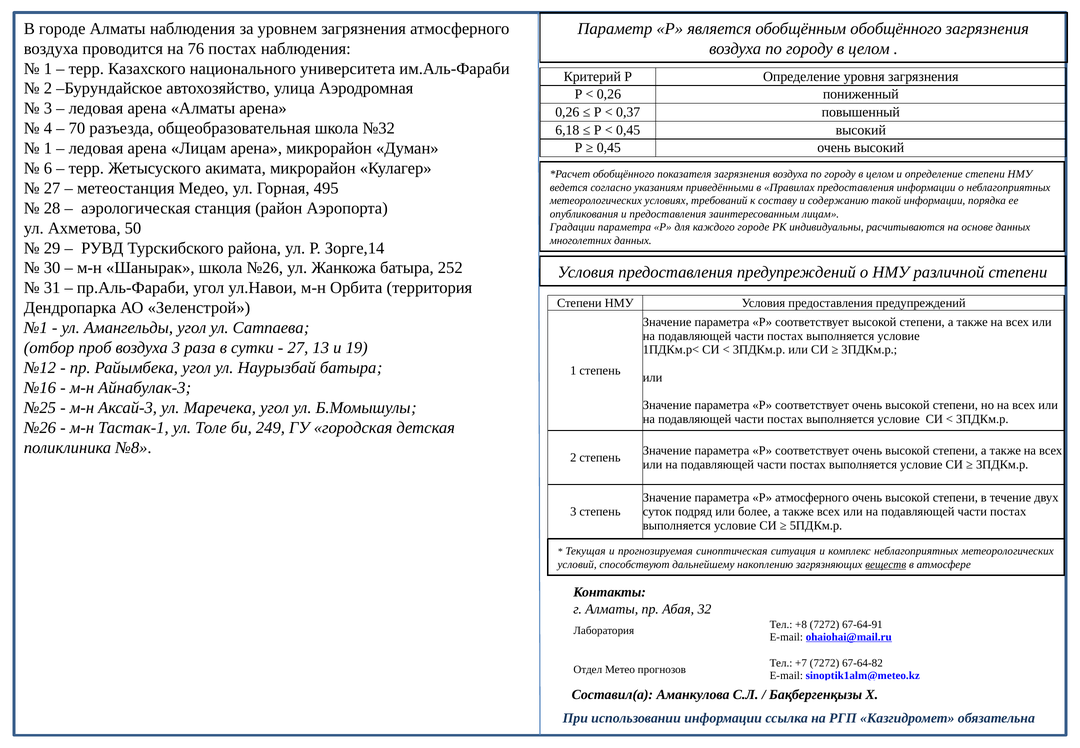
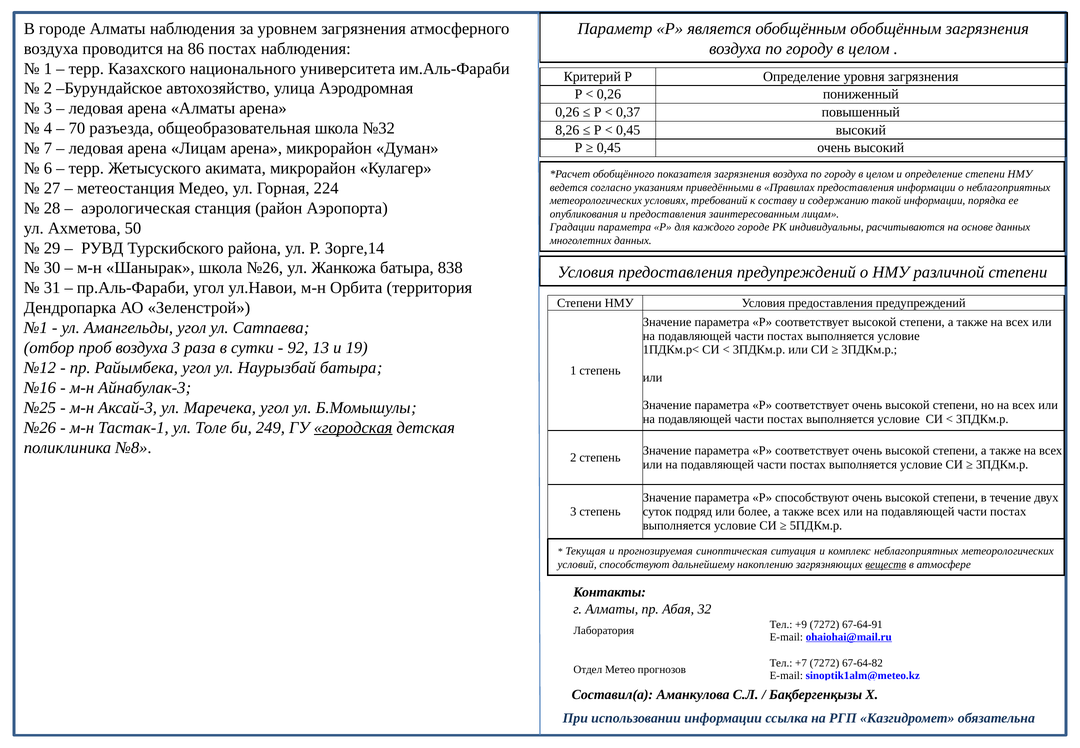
обобщённым обобщённого: обобщённого -> обобщённым
76: 76 -> 86
6,18: 6,18 -> 8,26
1 at (48, 148): 1 -> 7
495: 495 -> 224
252: 252 -> 838
27 at (298, 348): 27 -> 92
городская underline: none -> present
Р атмосферного: атмосферного -> способствуют
+8: +8 -> +9
